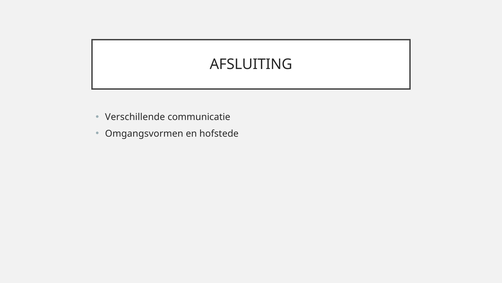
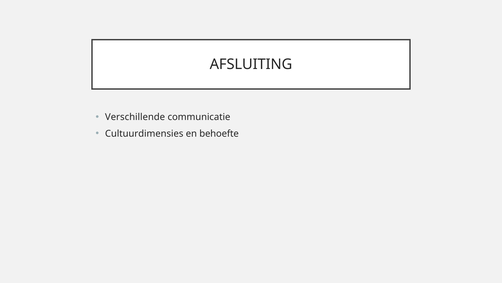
Omgangsvormen: Omgangsvormen -> Cultuurdimensies
hofstede: hofstede -> behoefte
